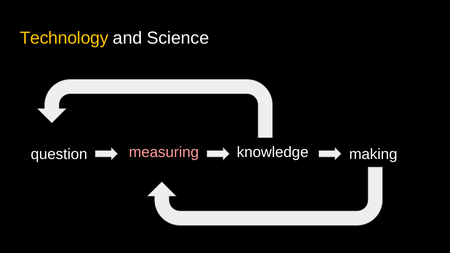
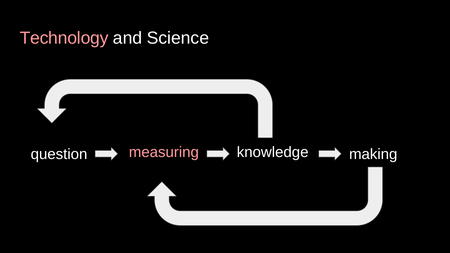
Technology colour: yellow -> pink
